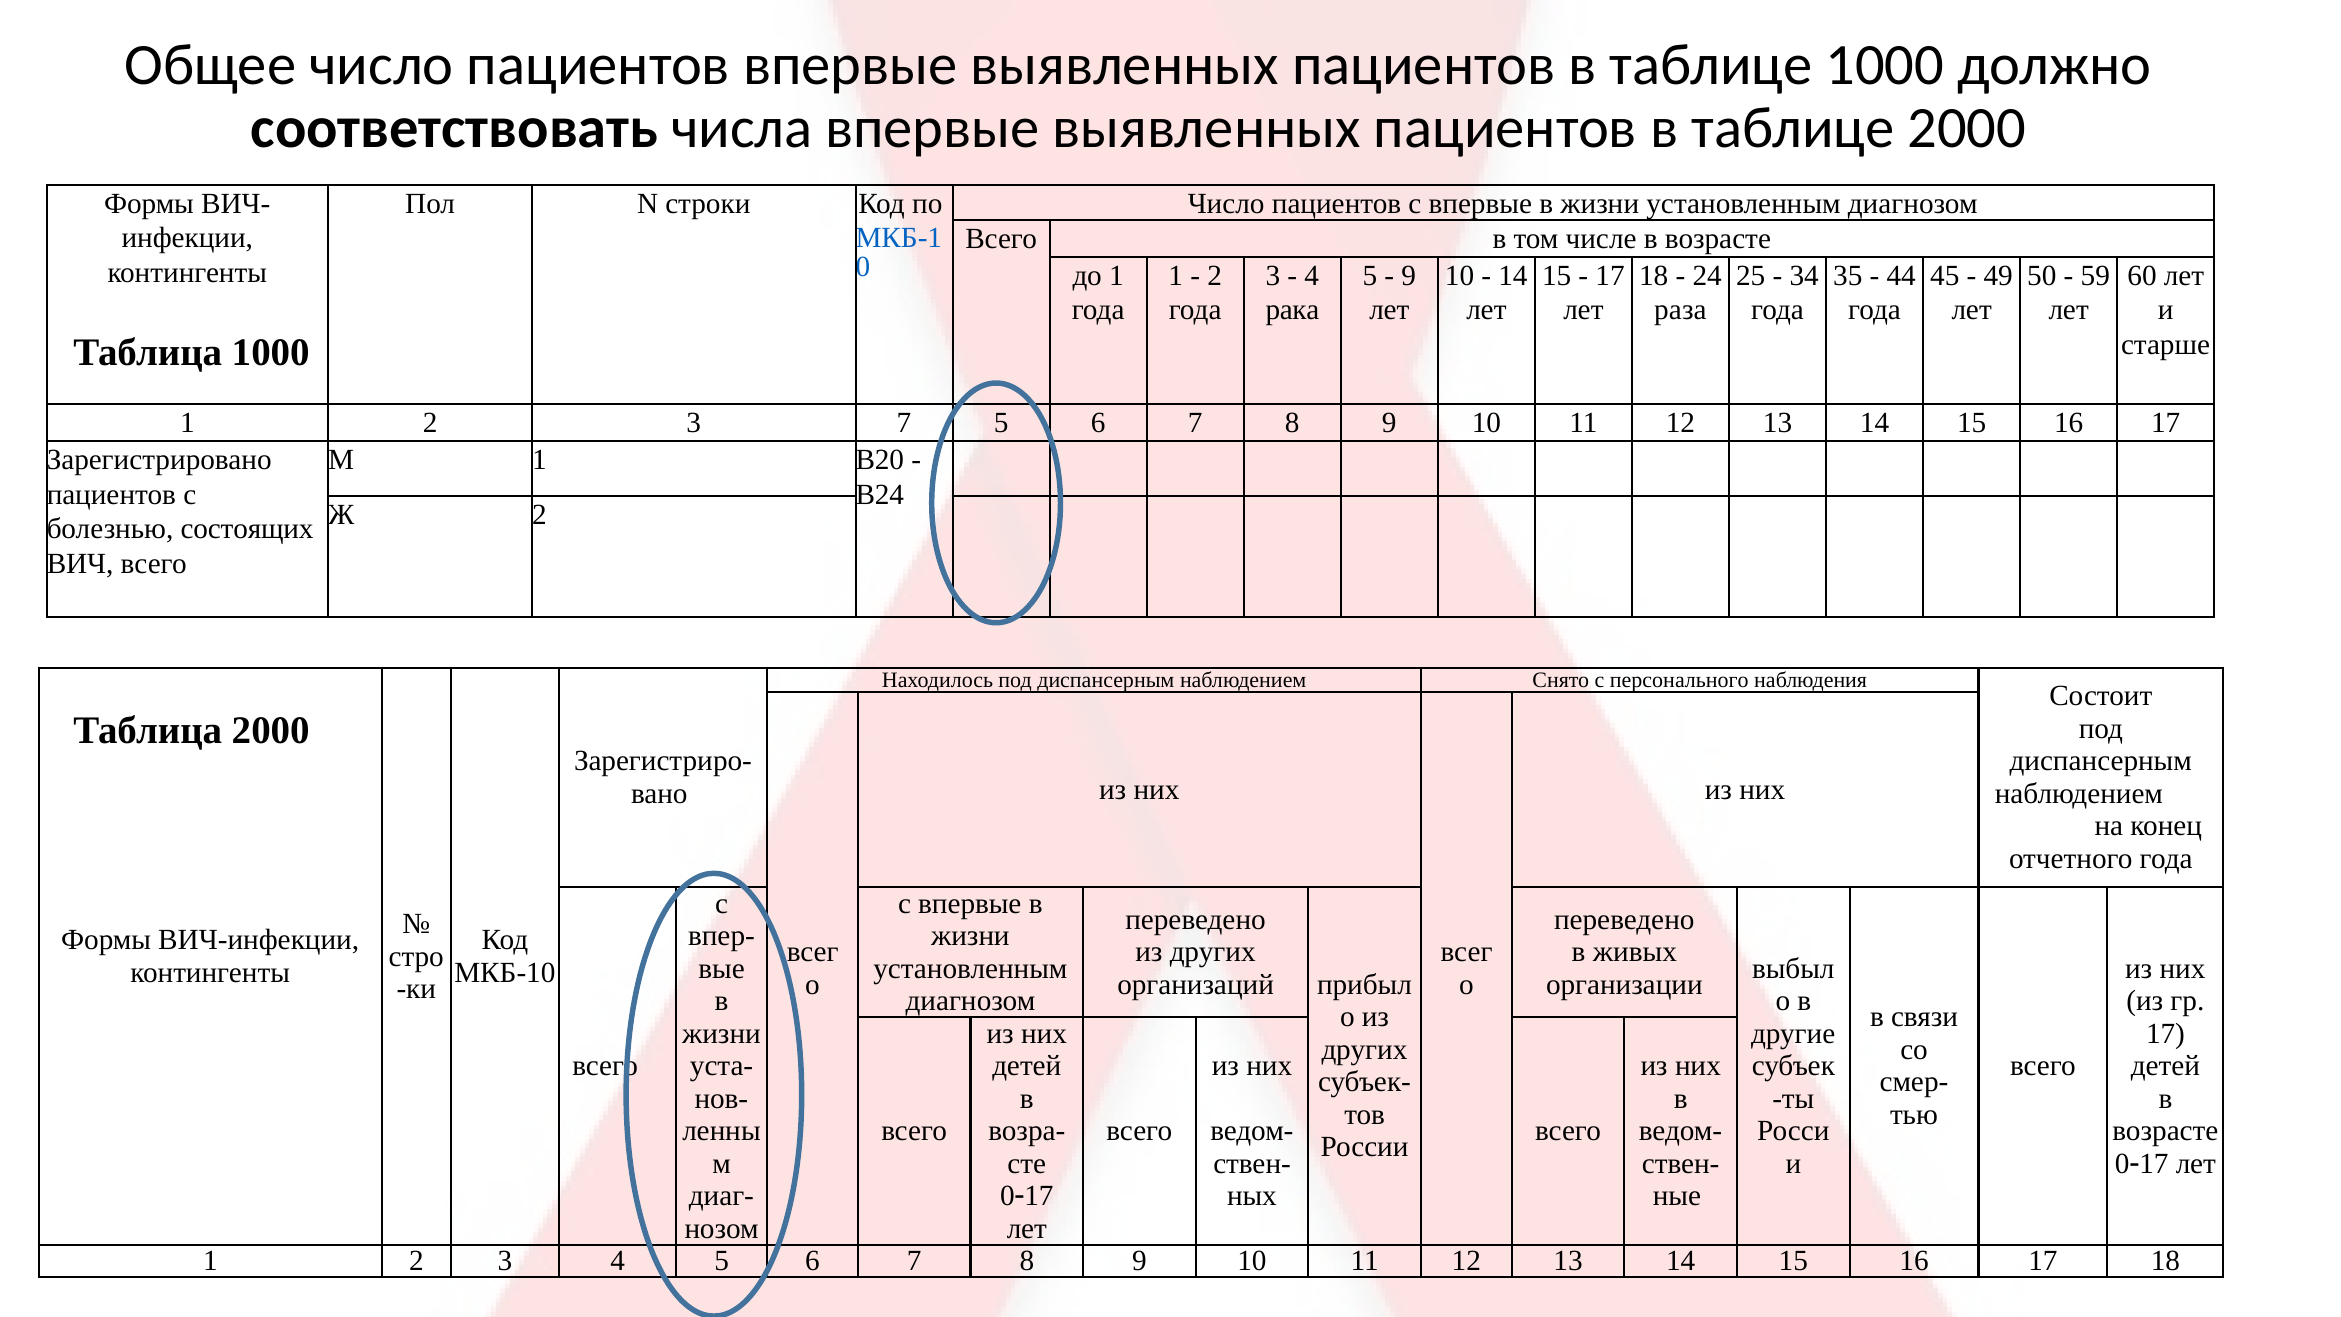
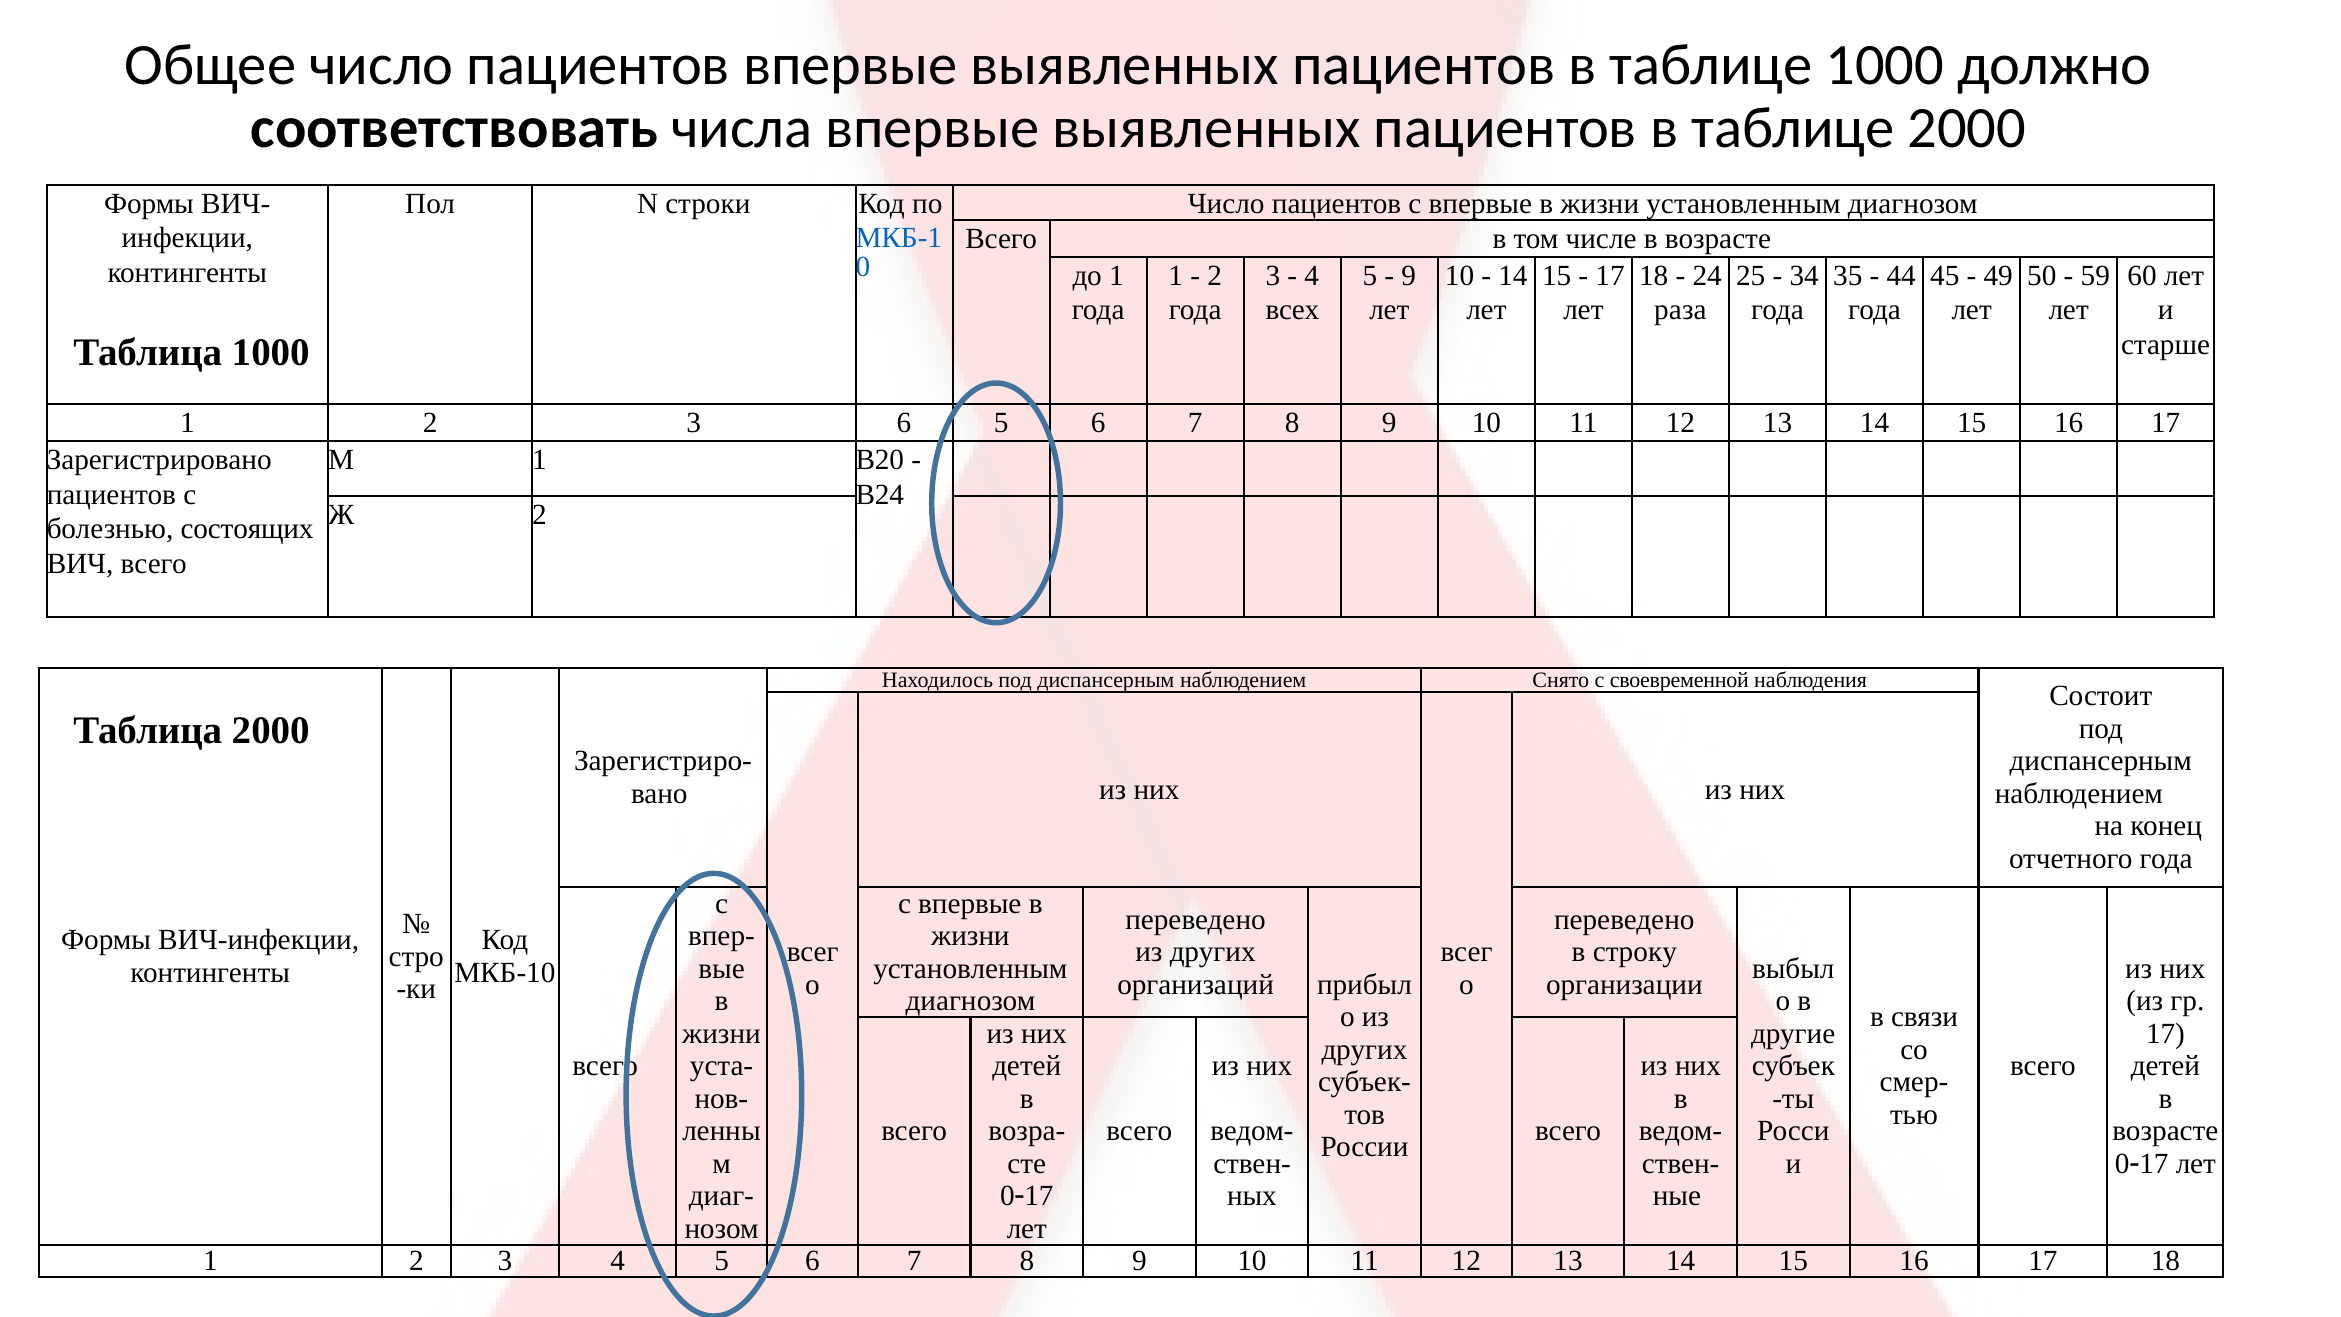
рака: рака -> всех
3 7: 7 -> 6
персонального: персонального -> своевременной
живых: живых -> строку
